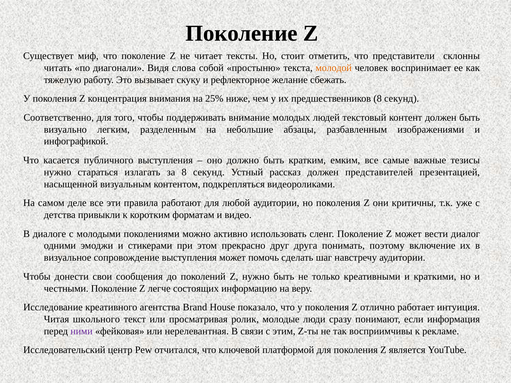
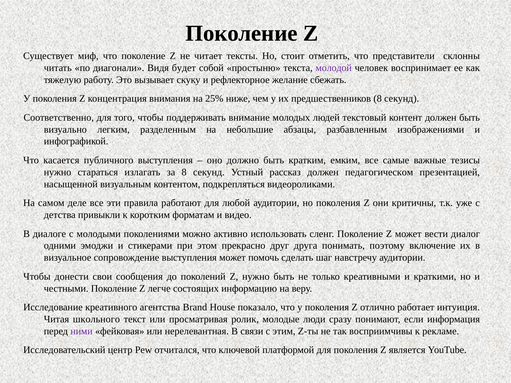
слова: слова -> будет
молодой colour: orange -> purple
представителей: представителей -> педагогическом
